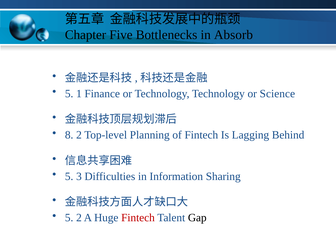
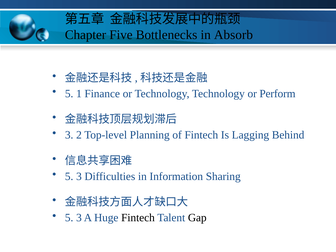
Science: Science -> Perform
8 at (69, 135): 8 -> 3
2 at (79, 218): 2 -> 3
Fintech at (138, 218) colour: red -> black
